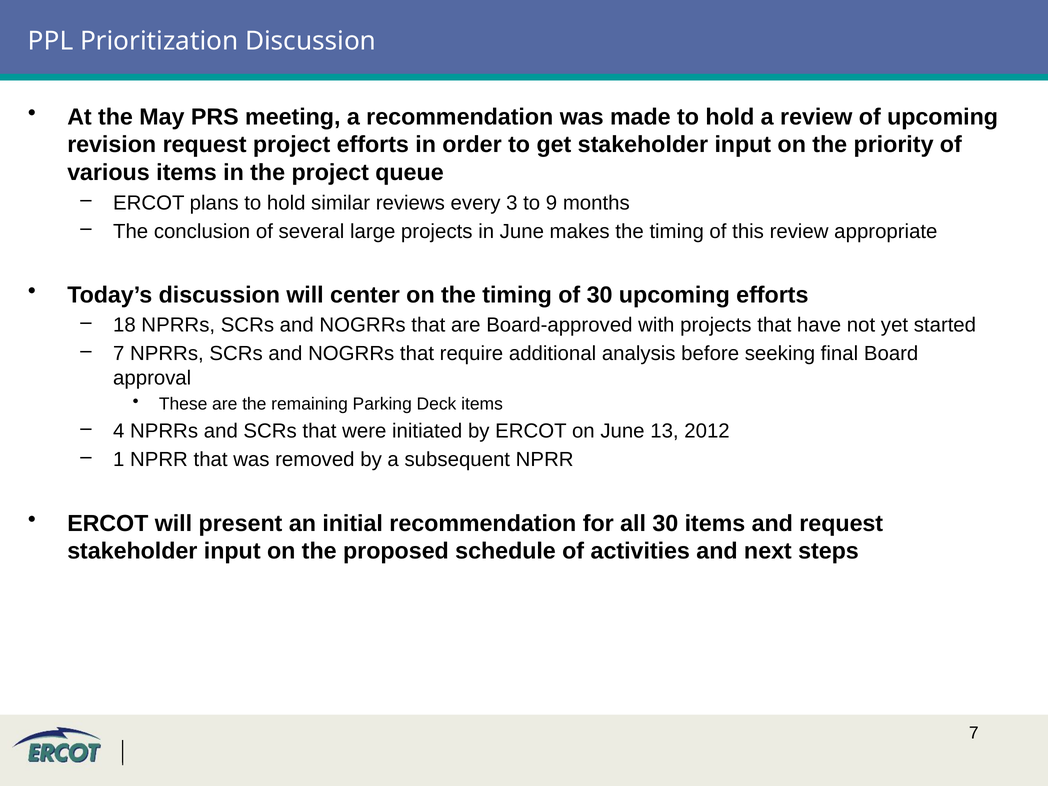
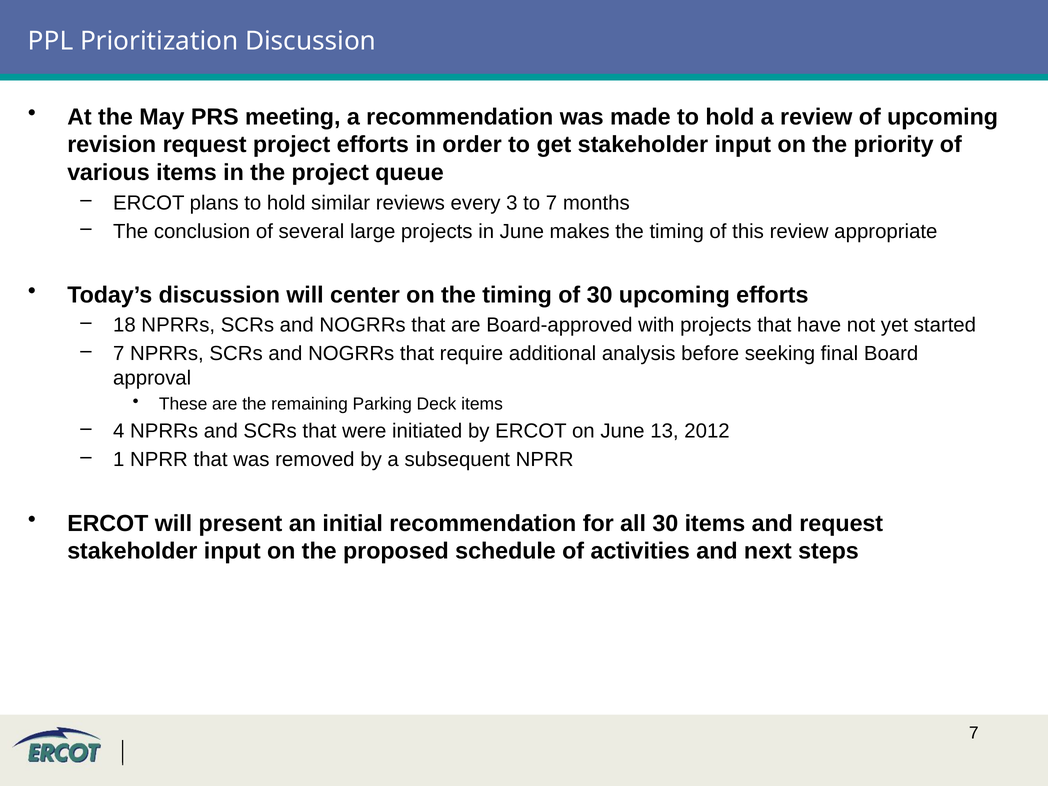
to 9: 9 -> 7
